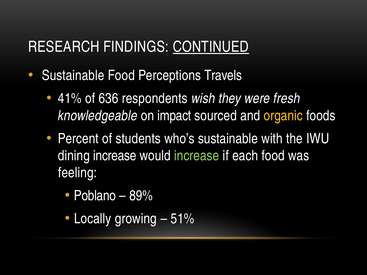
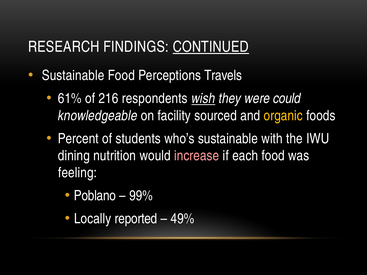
41%: 41% -> 61%
636: 636 -> 216
wish underline: none -> present
fresh: fresh -> could
impact: impact -> facility
dining increase: increase -> nutrition
increase at (197, 156) colour: light green -> pink
89%: 89% -> 99%
growing: growing -> reported
51%: 51% -> 49%
